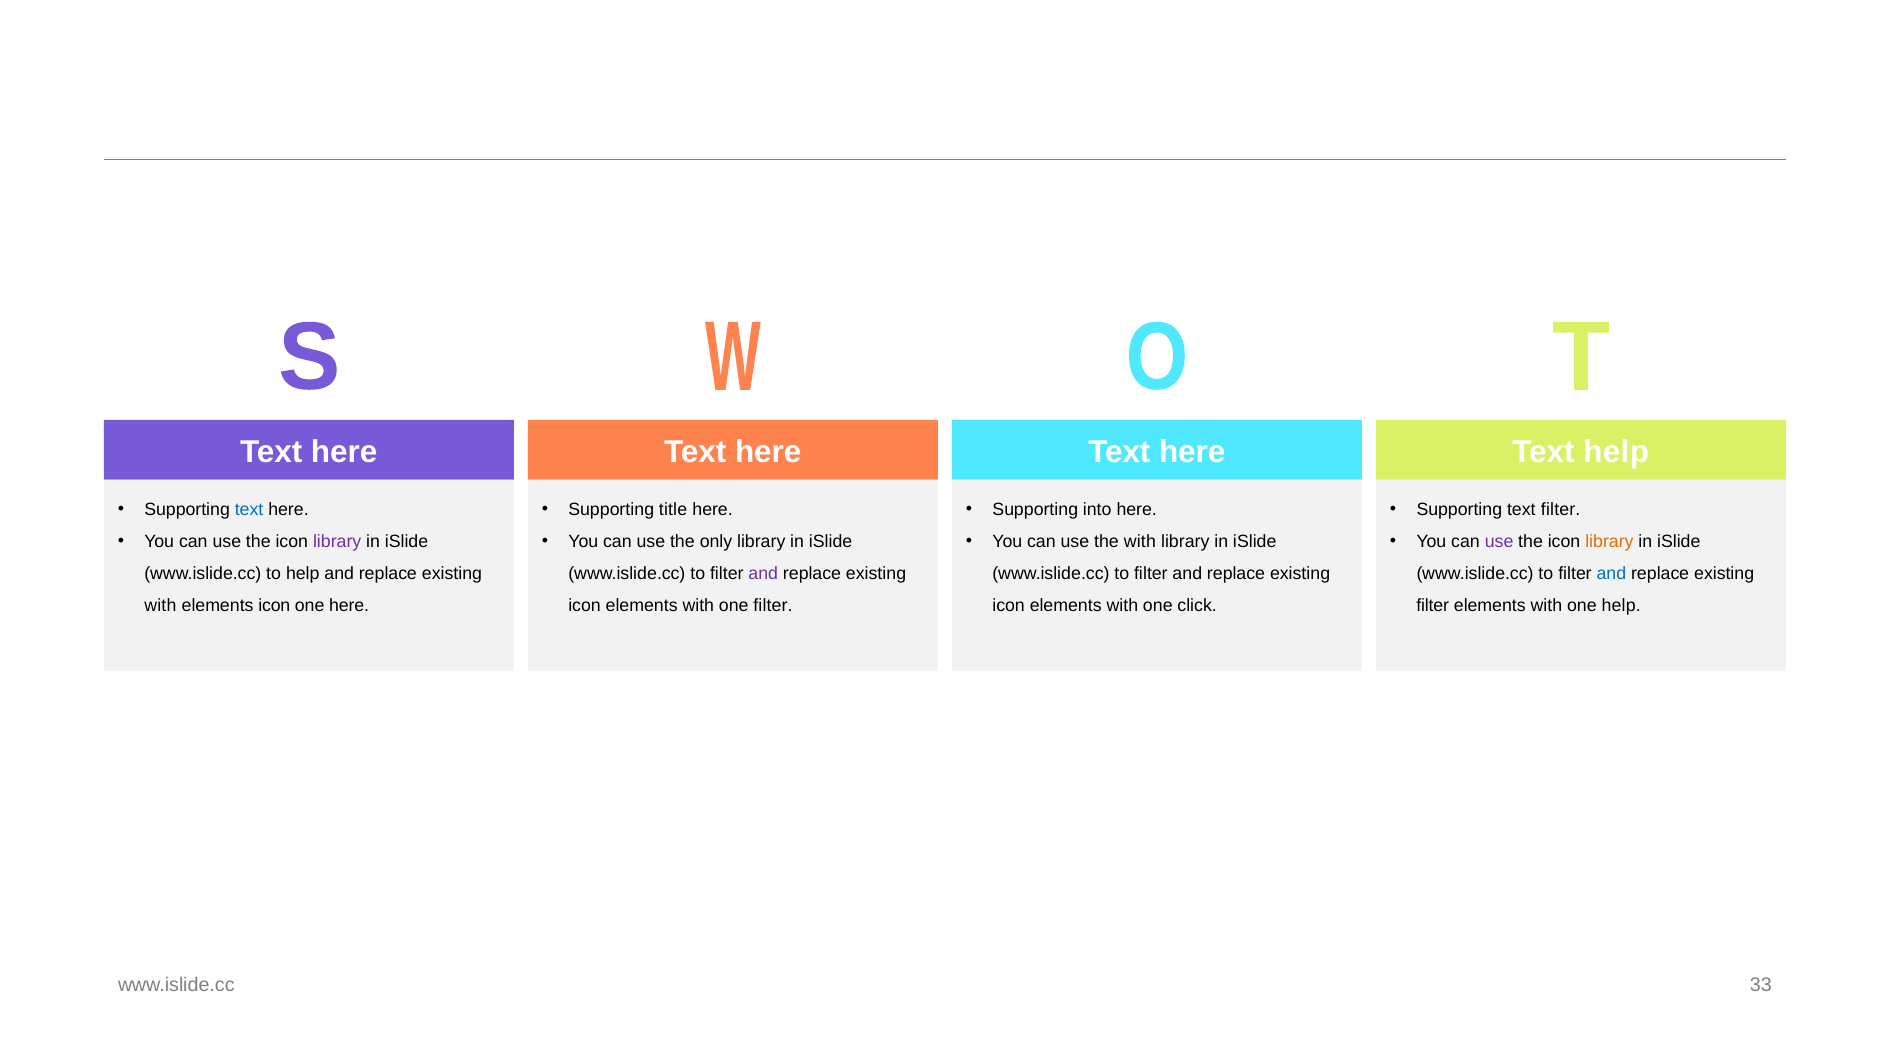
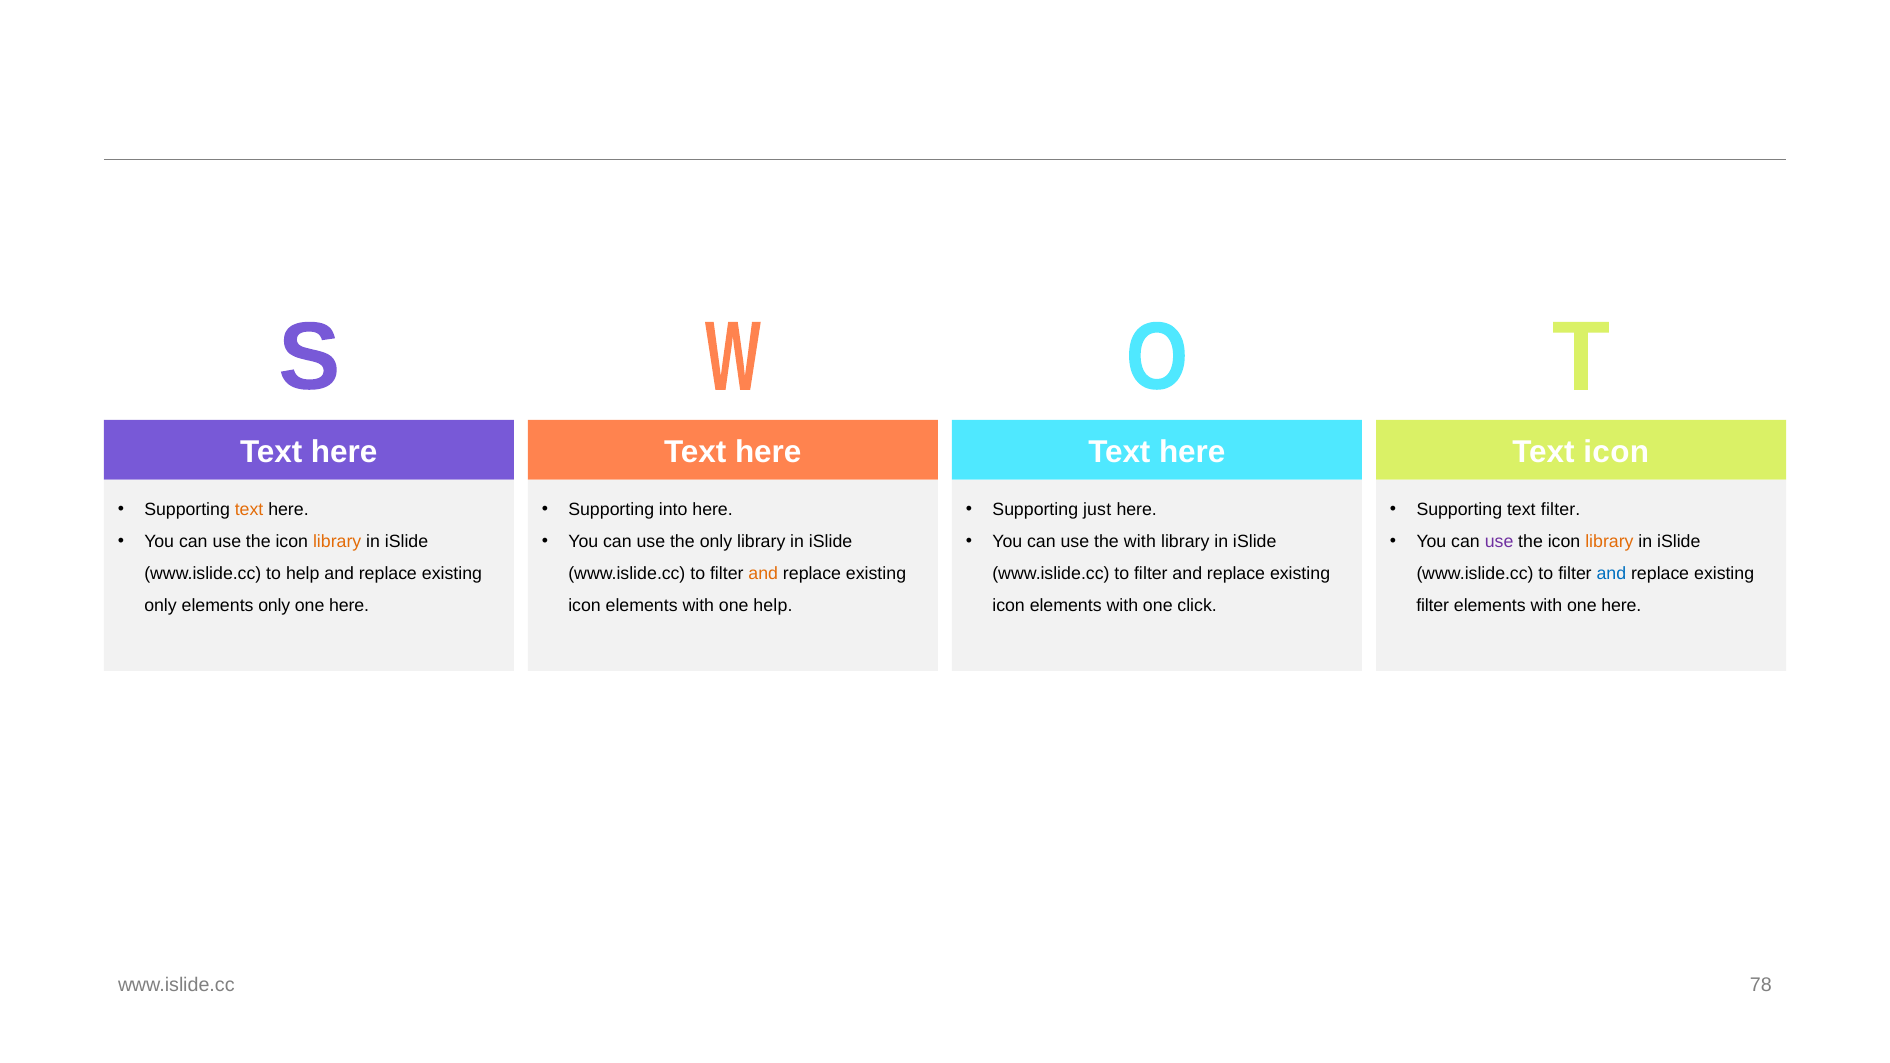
Text help: help -> icon
text at (249, 509) colour: blue -> orange
title: title -> into
into: into -> just
library at (337, 541) colour: purple -> orange
and at (763, 573) colour: purple -> orange
with at (160, 605): with -> only
elements icon: icon -> only
one filter: filter -> help
with one help: help -> here
33: 33 -> 78
